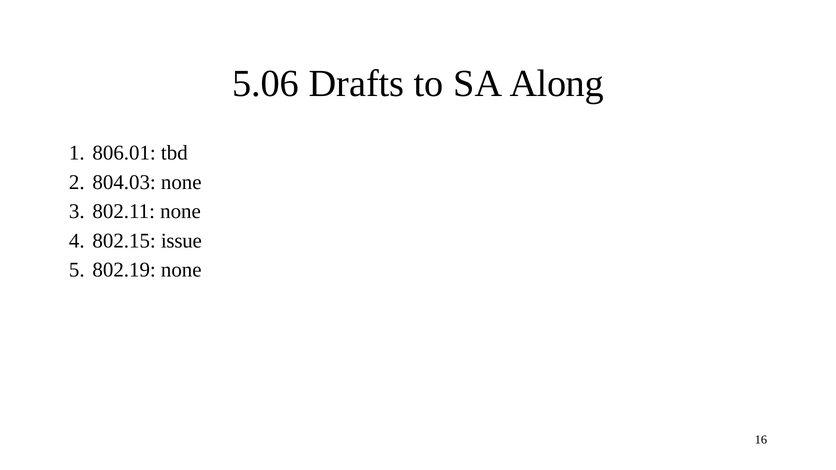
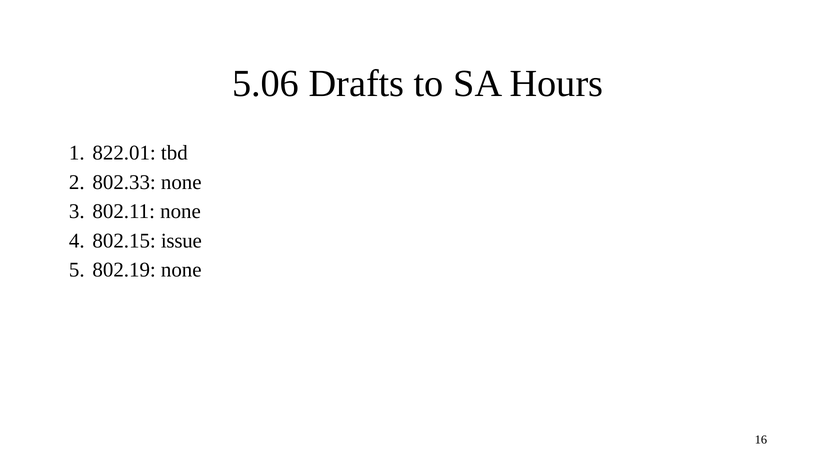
Along: Along -> Hours
806.01: 806.01 -> 822.01
804.03: 804.03 -> 802.33
